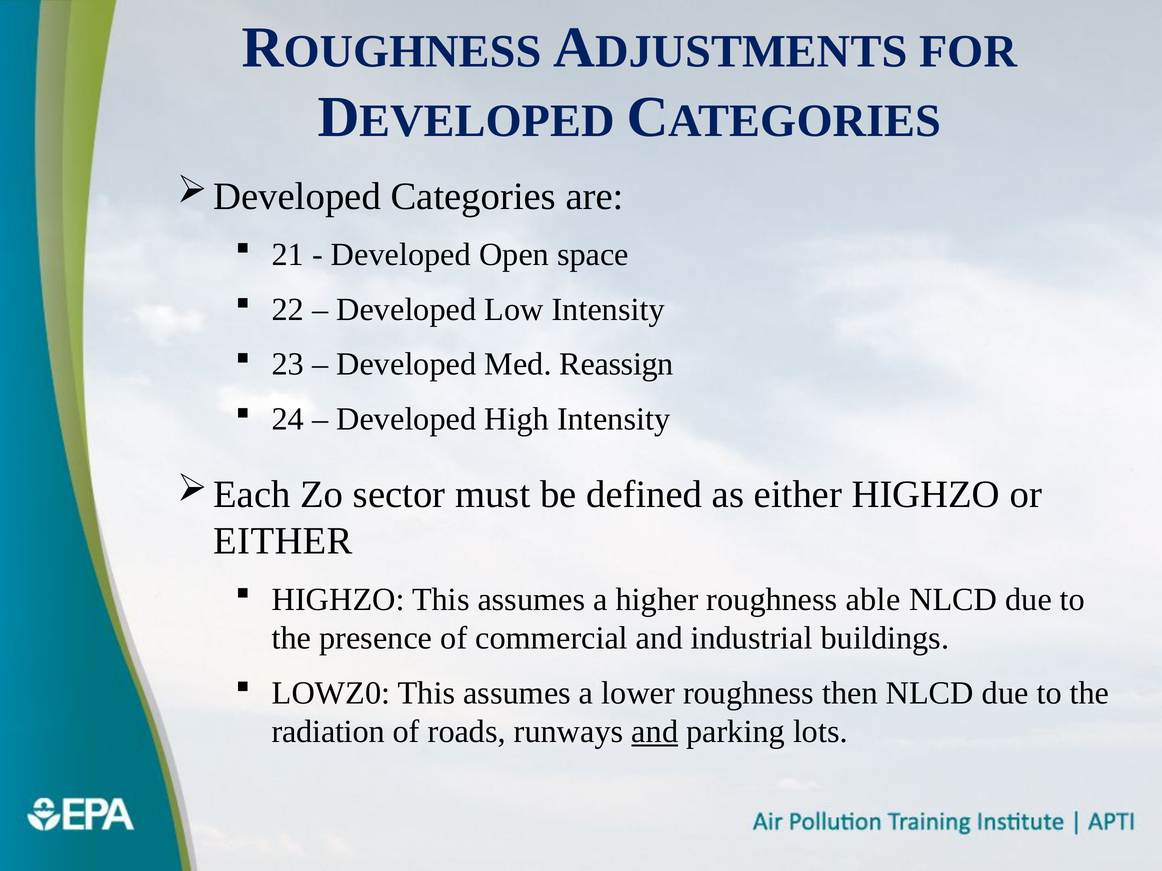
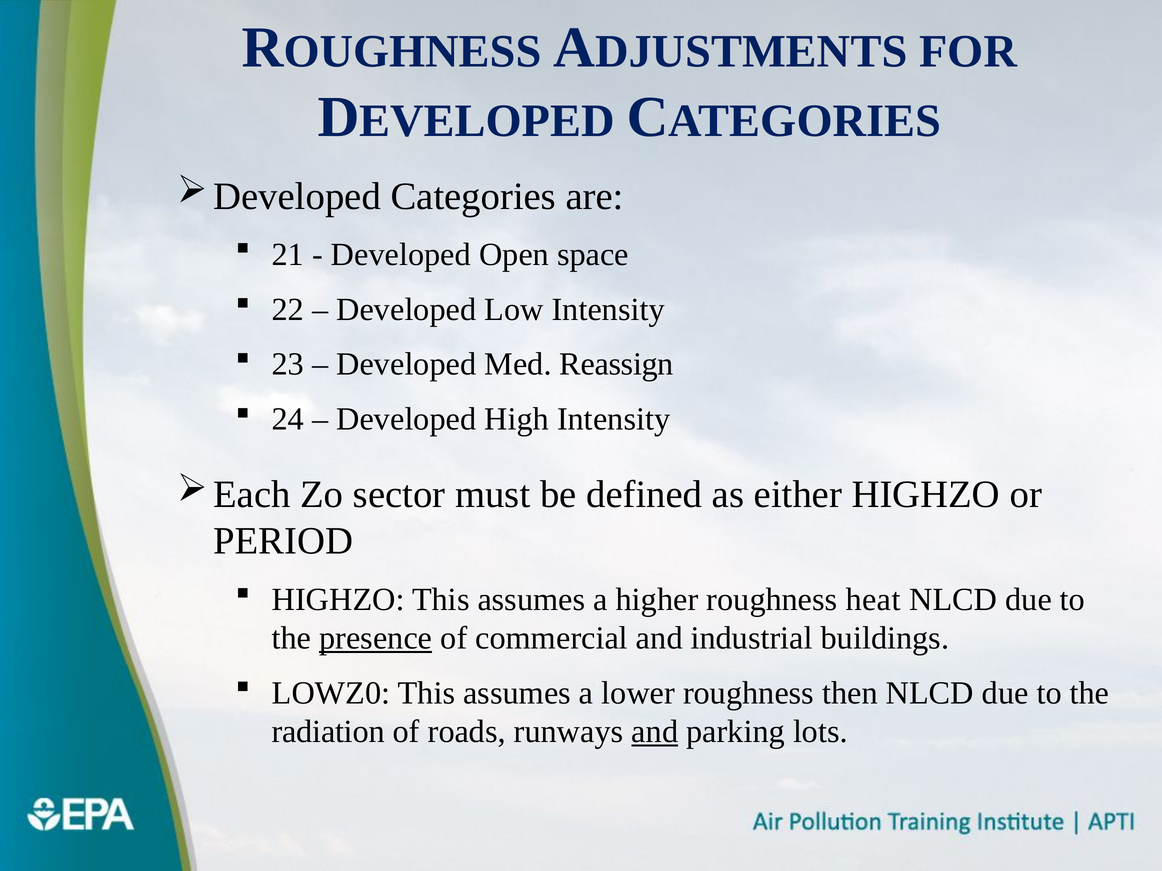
EITHER at (283, 541): EITHER -> PERIOD
able: able -> heat
presence underline: none -> present
